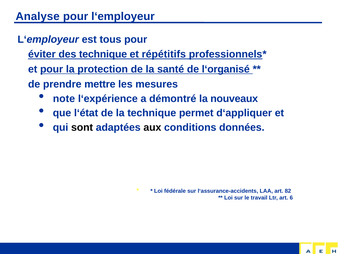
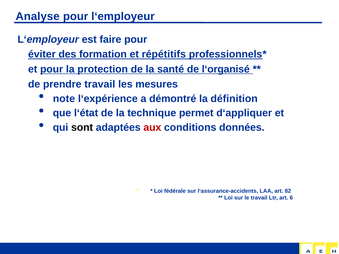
tous: tous -> faire
des technique: technique -> formation
prendre mettre: mettre -> travail
nouveaux: nouveaux -> définition
aux colour: black -> red
